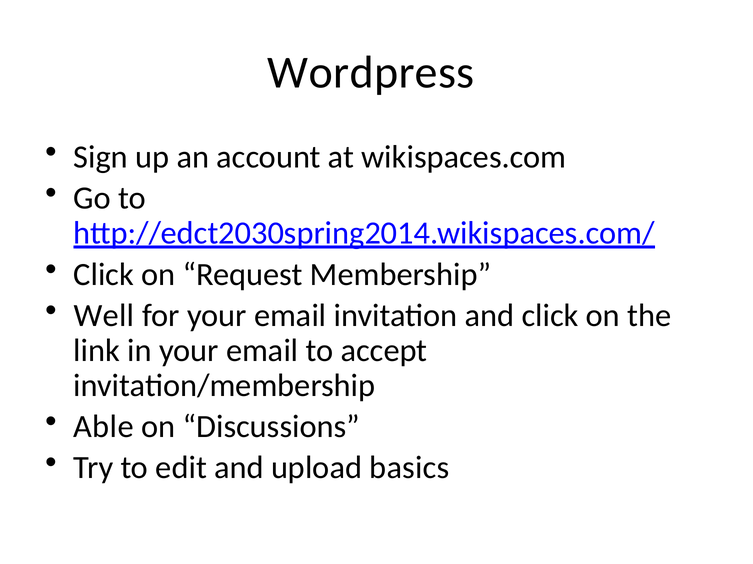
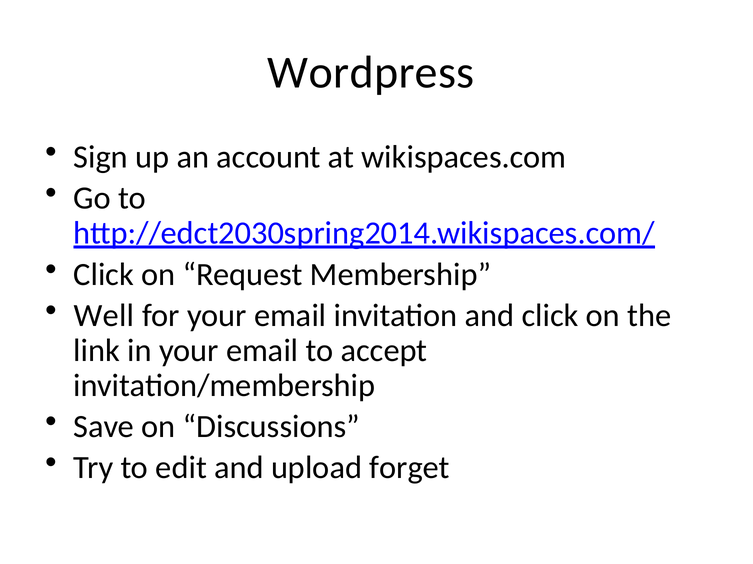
Able: Able -> Save
basics: basics -> forget
